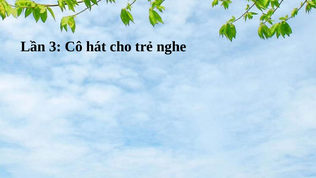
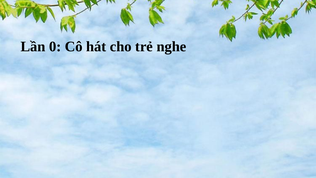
3: 3 -> 0
